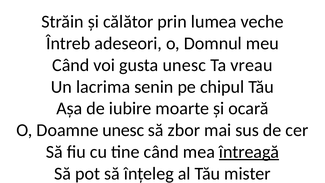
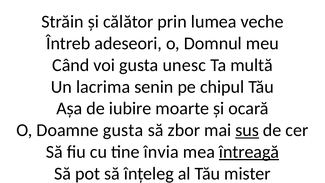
vreau: vreau -> multă
Doamne unesc: unesc -> gusta
sus underline: none -> present
tine când: când -> învia
